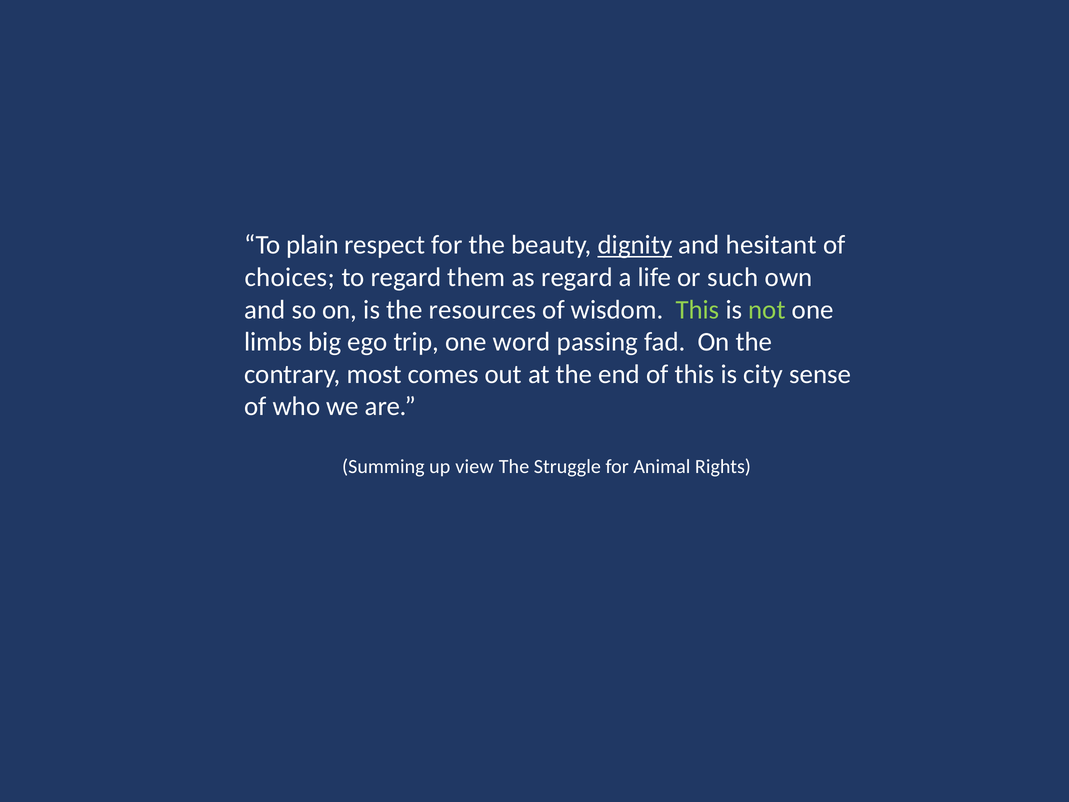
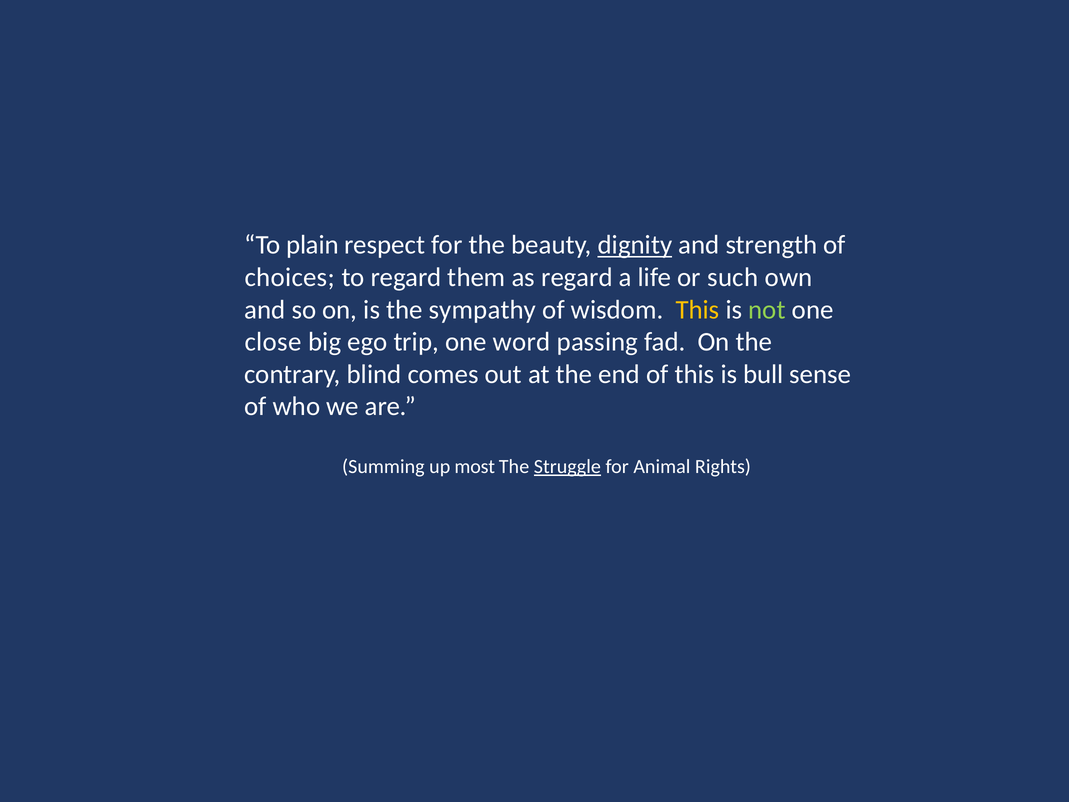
hesitant: hesitant -> strength
resources: resources -> sympathy
This at (698, 310) colour: light green -> yellow
limbs: limbs -> close
most: most -> blind
city: city -> bull
view: view -> most
Struggle underline: none -> present
